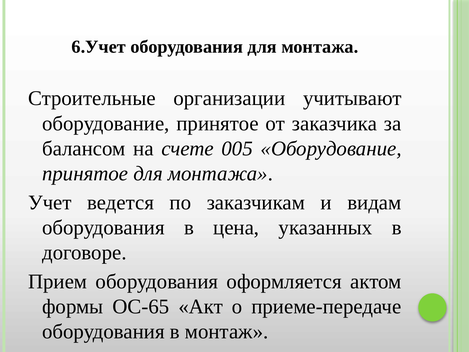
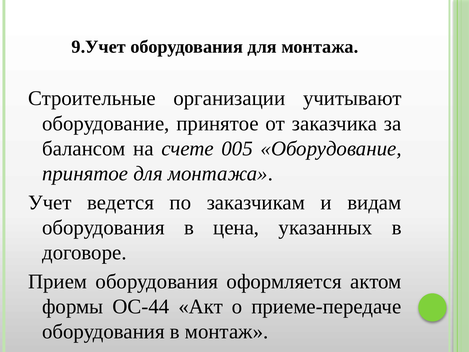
6.Учет: 6.Учет -> 9.Учет
ОС-65: ОС-65 -> ОС-44
